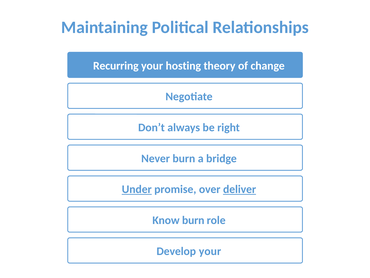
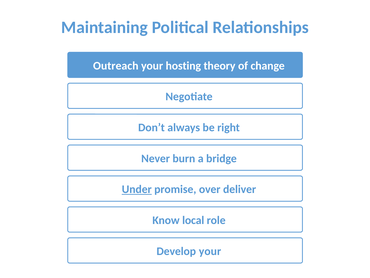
Recurring: Recurring -> Outreach
deliver underline: present -> none
Know burn: burn -> local
